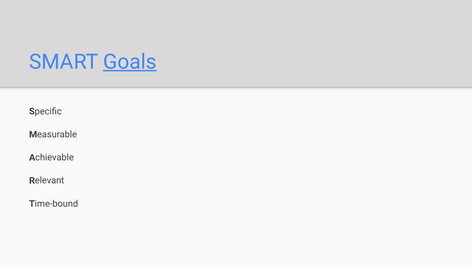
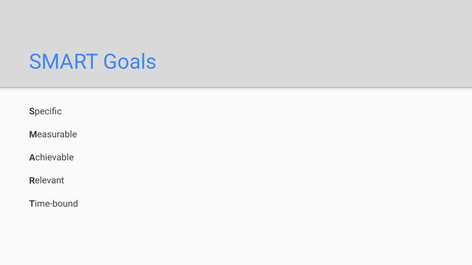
Goals underline: present -> none
